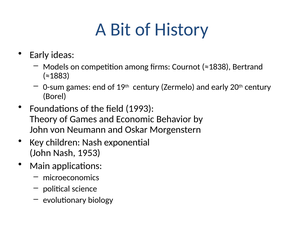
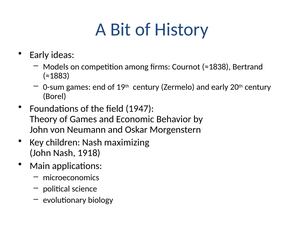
1993: 1993 -> 1947
exponential: exponential -> maximizing
1953: 1953 -> 1918
